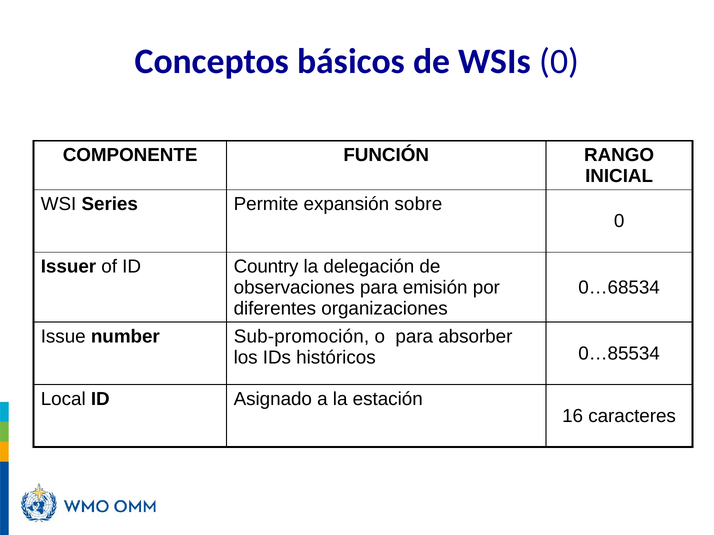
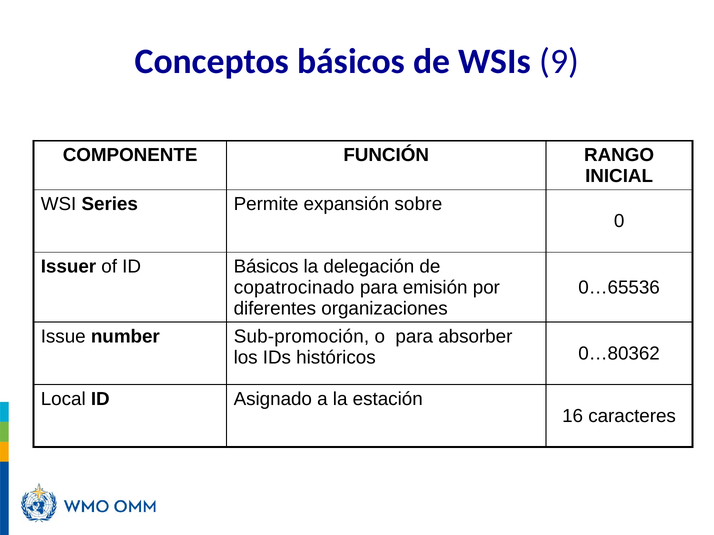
WSIs 0: 0 -> 9
ID Country: Country -> Básicos
observaciones: observaciones -> copatrocinado
0…68534: 0…68534 -> 0…65536
0…85534: 0…85534 -> 0…80362
